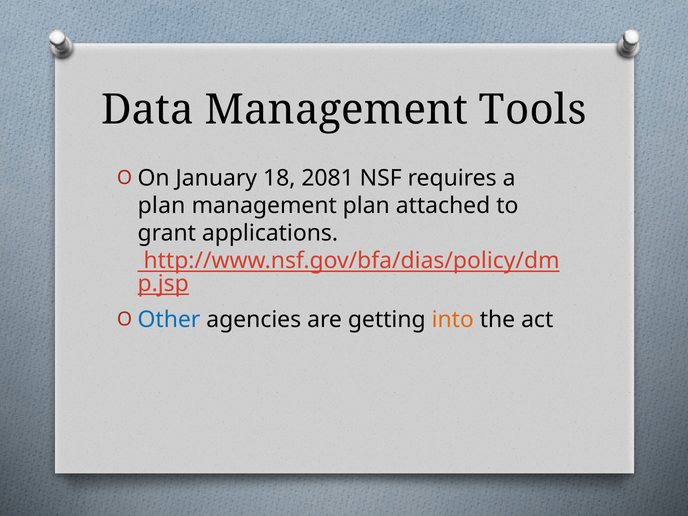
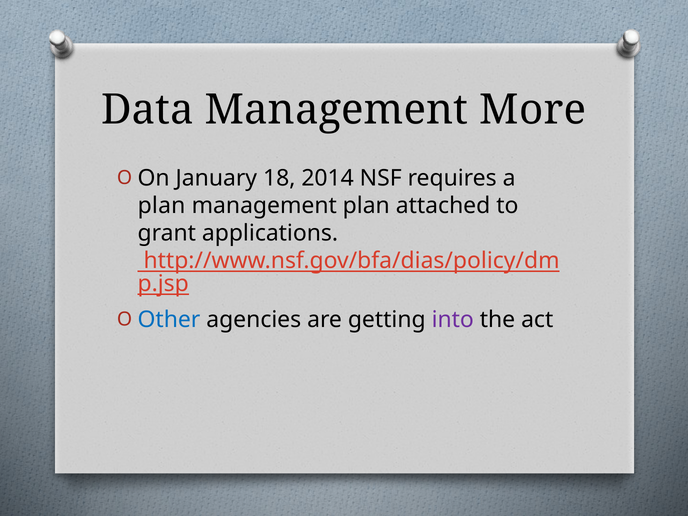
Tools: Tools -> More
2081: 2081 -> 2014
into colour: orange -> purple
